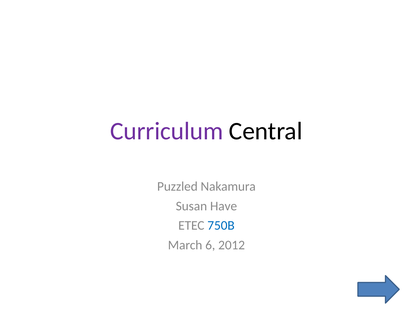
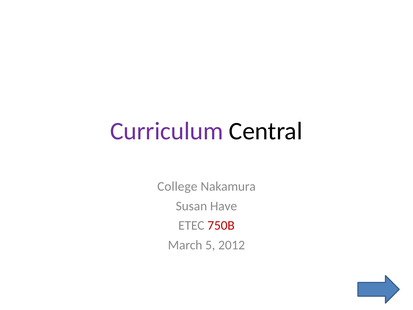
Puzzled: Puzzled -> College
750B colour: blue -> red
6: 6 -> 5
